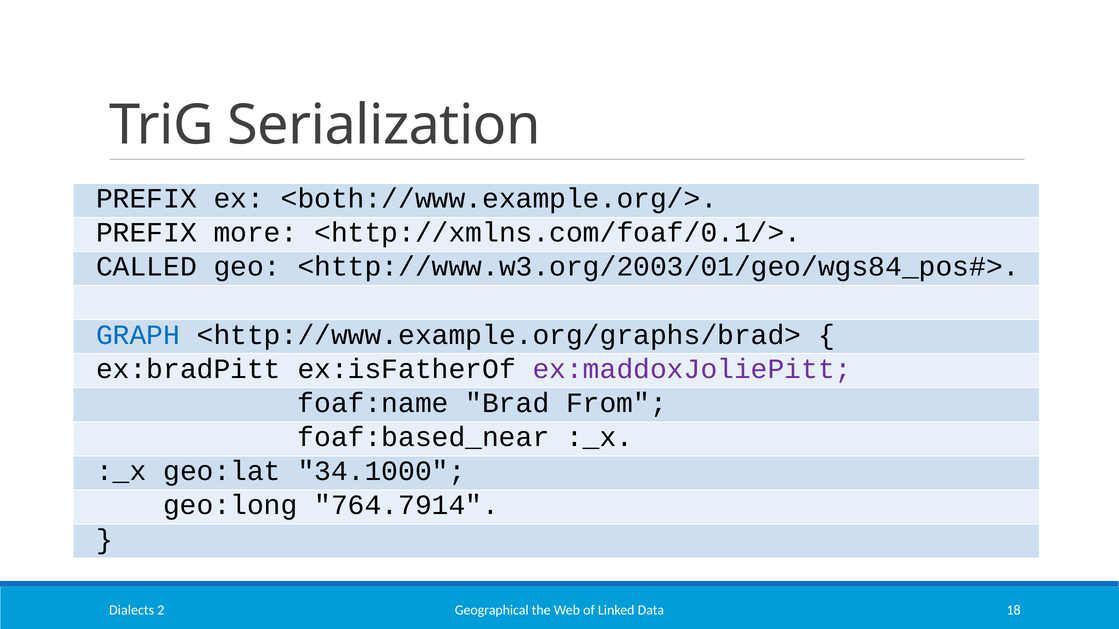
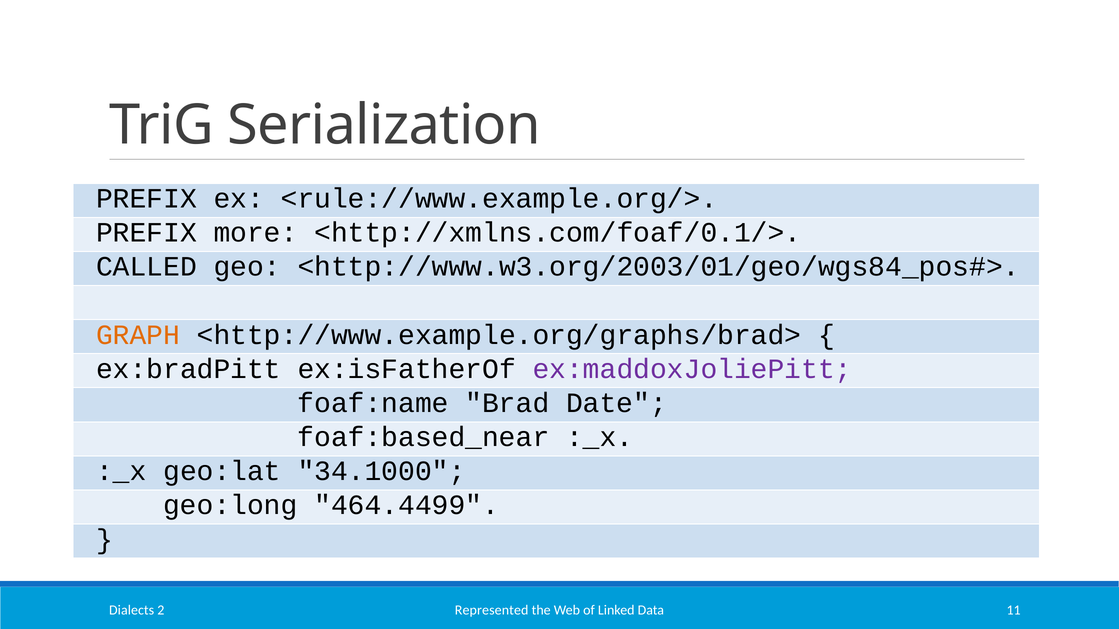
<both://www.example.org/>: <both://www.example.org/> -> <rule://www.example.org/>
GRAPH colour: blue -> orange
From: From -> Date
764.7914: 764.7914 -> 464.4499
Geographical: Geographical -> Represented
18: 18 -> 11
